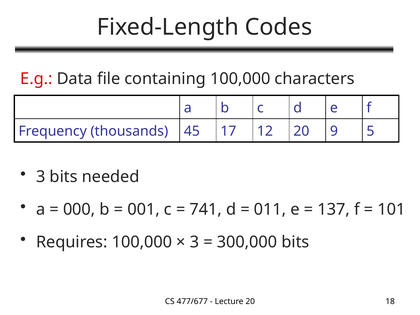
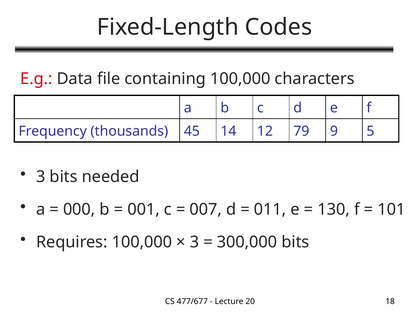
17: 17 -> 14
12 20: 20 -> 79
741: 741 -> 007
137: 137 -> 130
